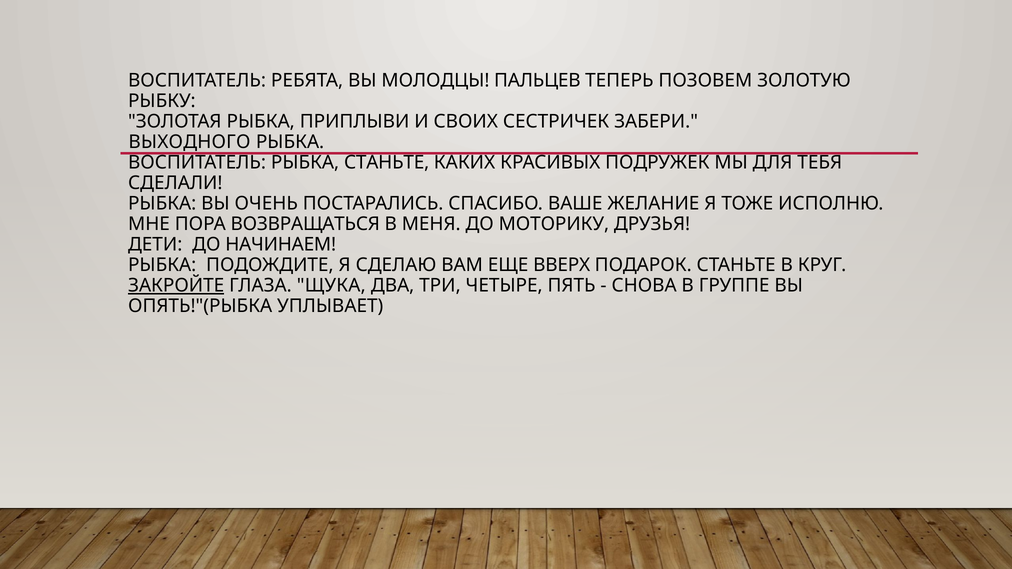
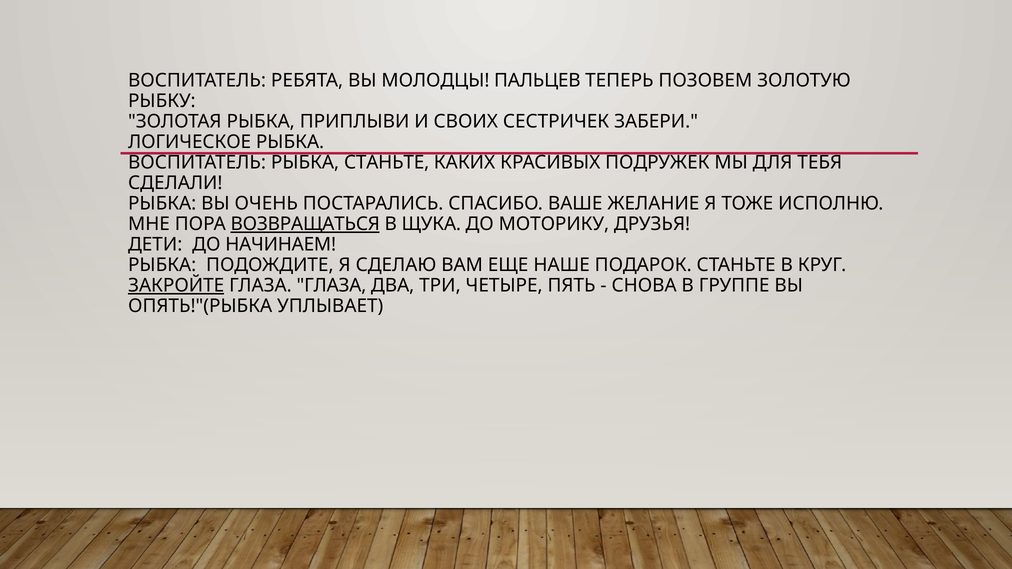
ВЫХОДНОГО: ВЫХОДНОГО -> ЛОГИЧЕСКОЕ
ВОЗВРАЩАТЬСЯ underline: none -> present
МЕНЯ: МЕНЯ -> ЩУКА
ВВЕРХ: ВВЕРХ -> НАШЕ
ГЛАЗА ЩУКА: ЩУКА -> ГЛАЗА
